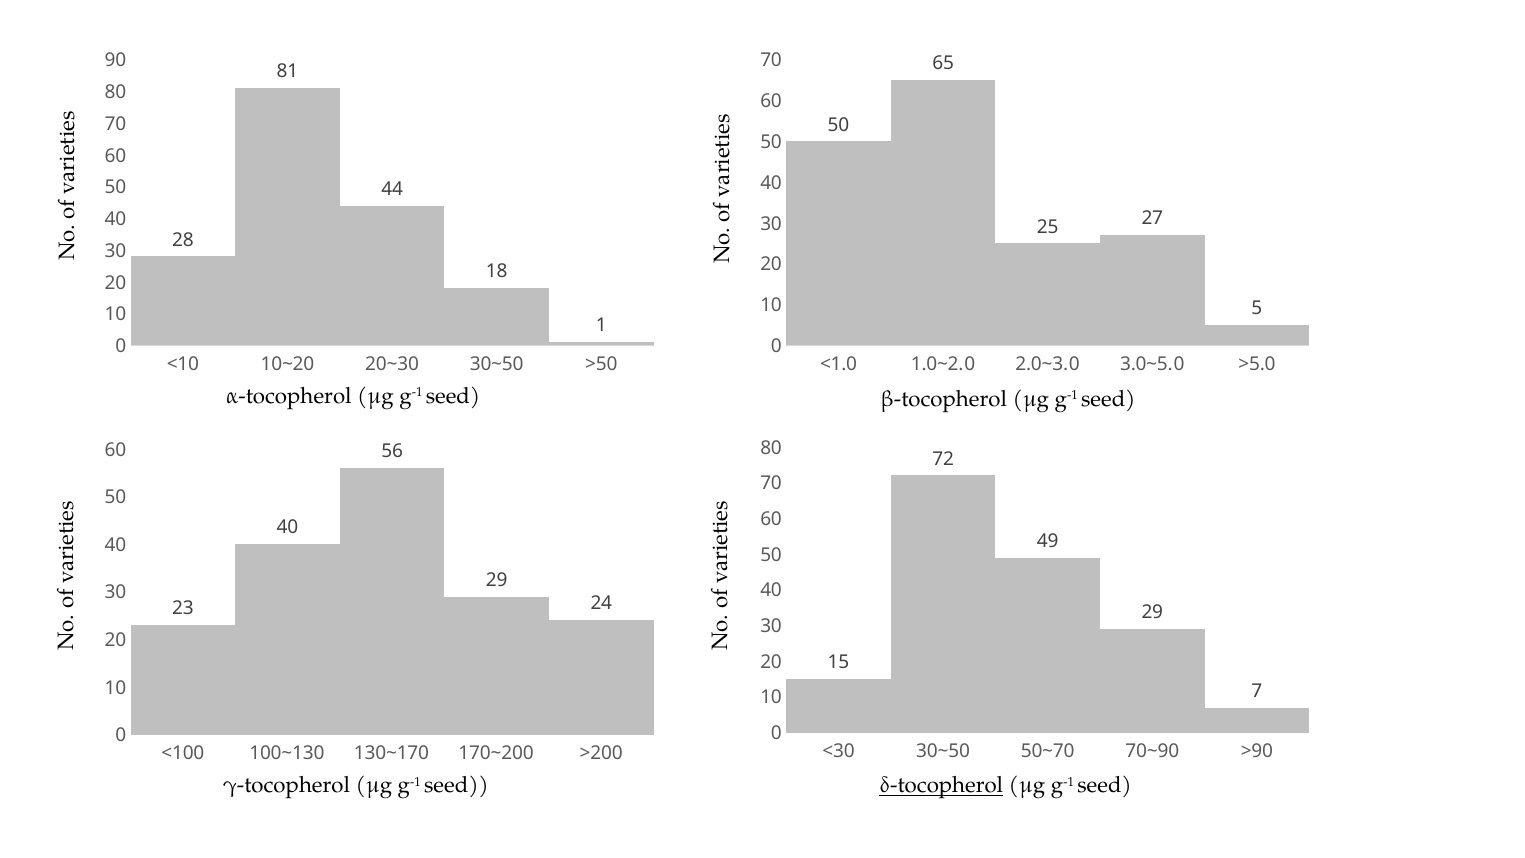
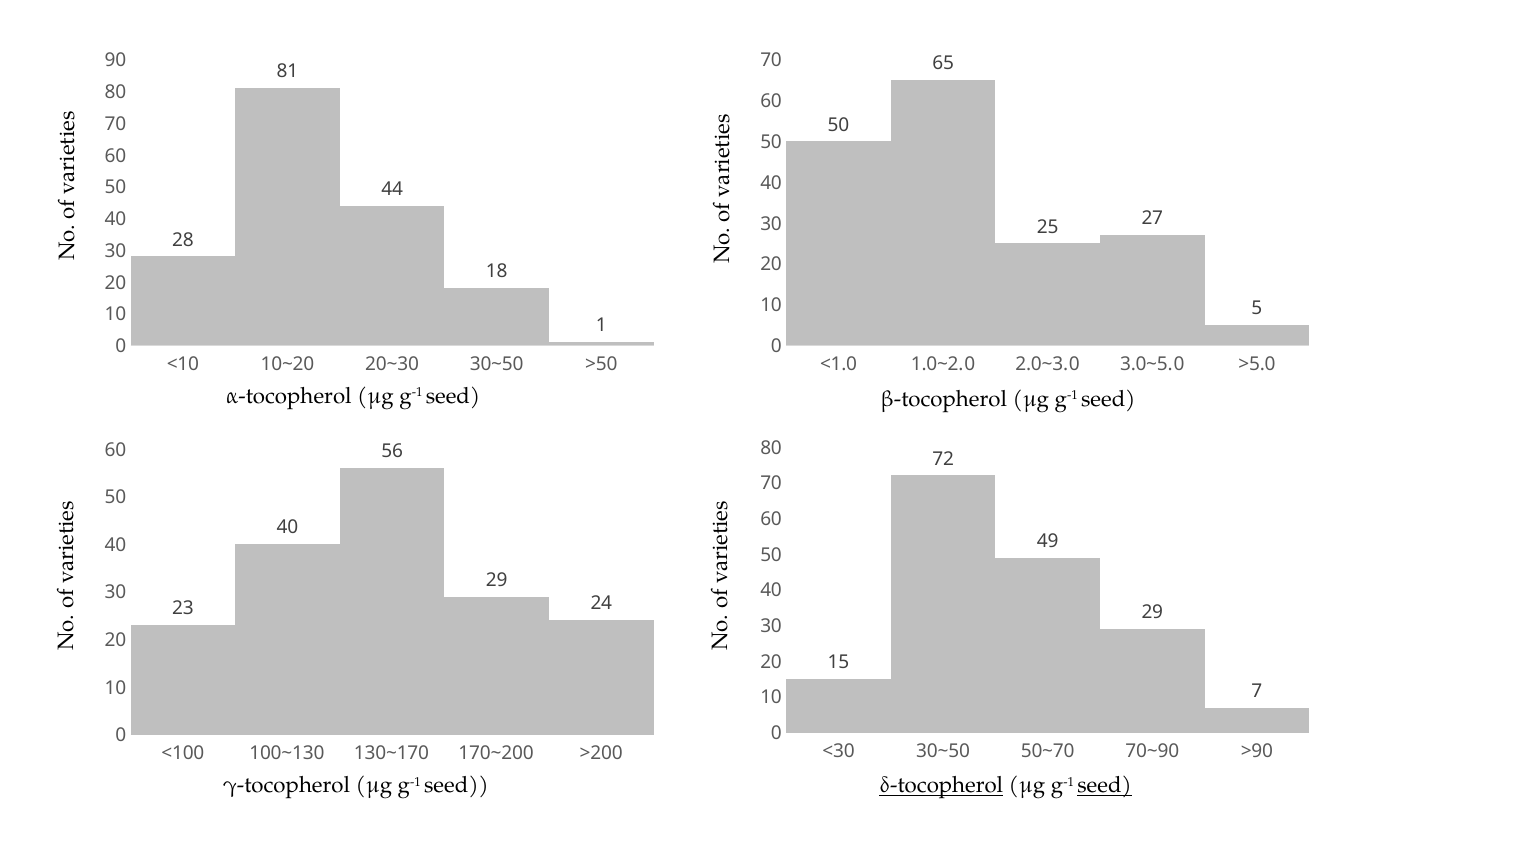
seed at (1105, 785) underline: none -> present
